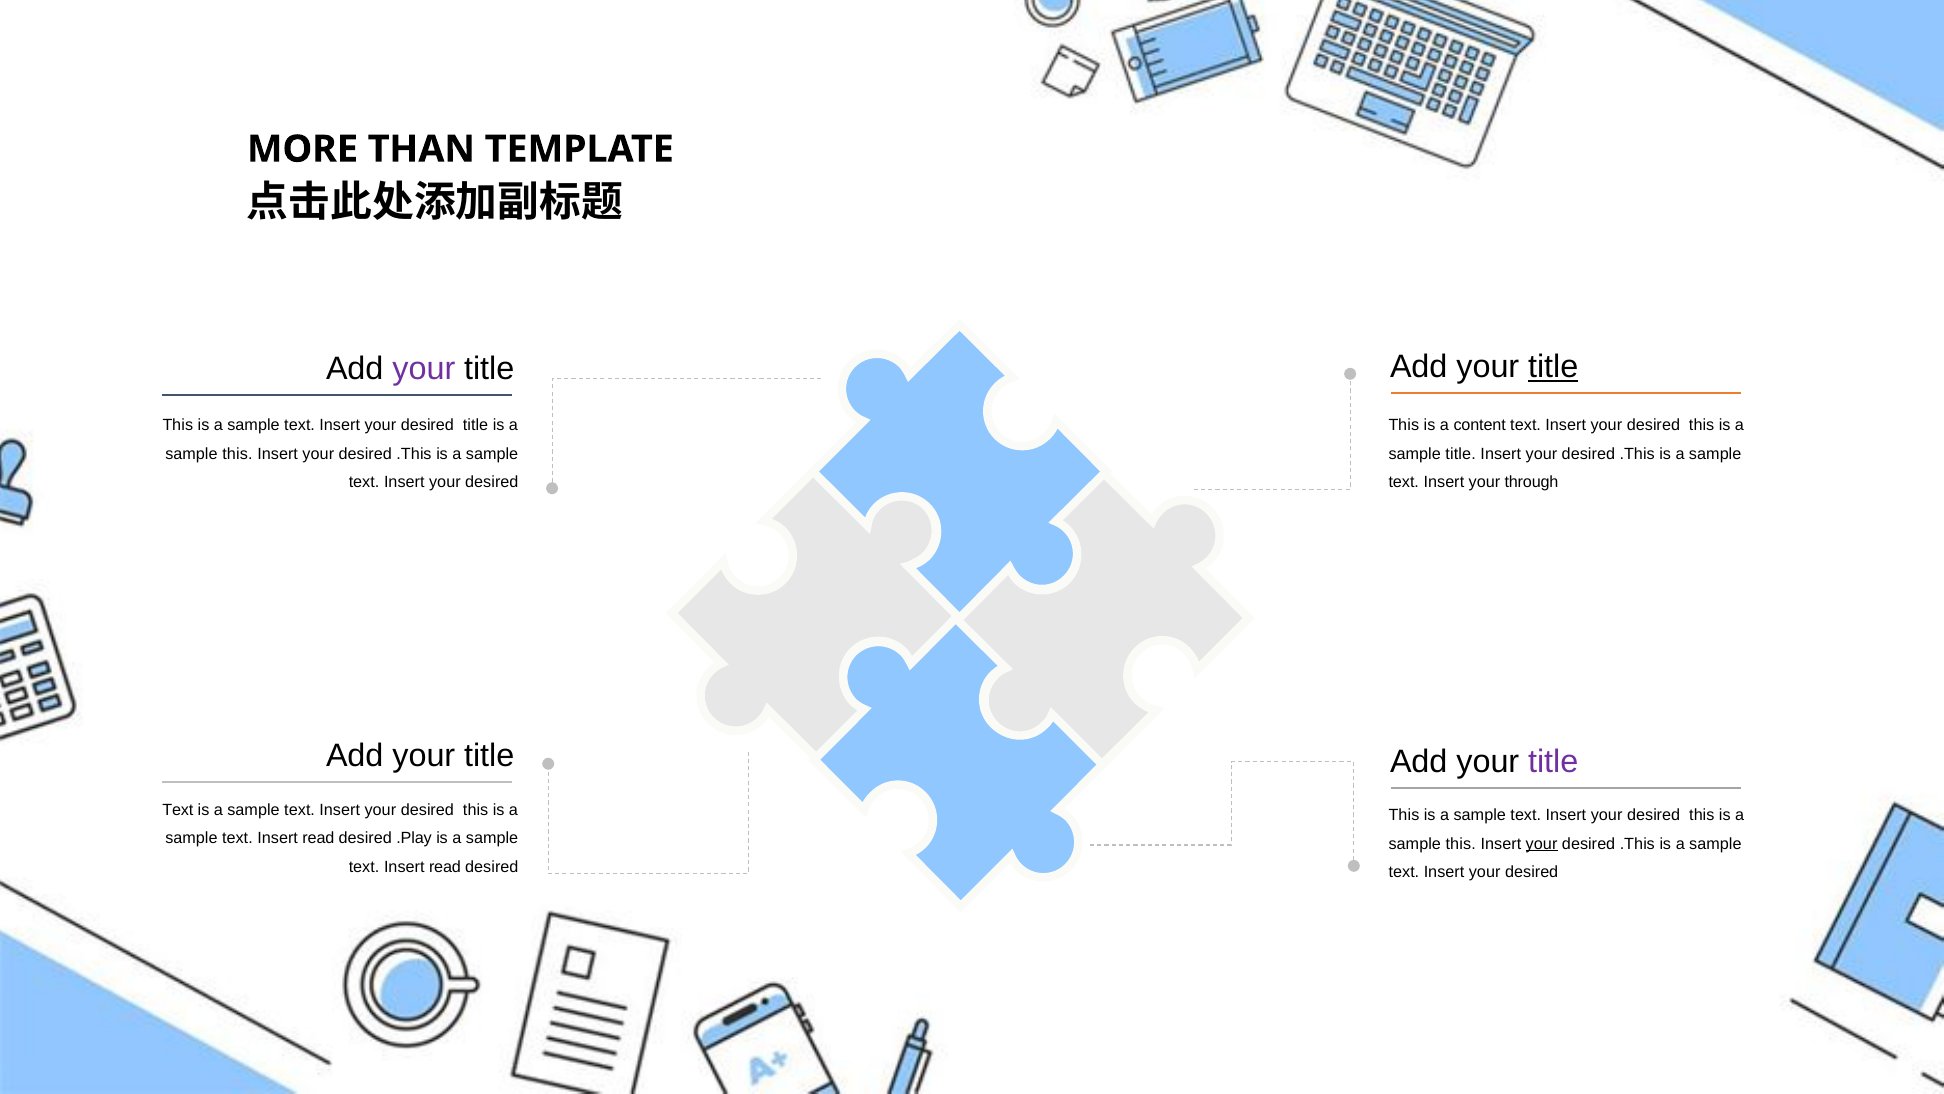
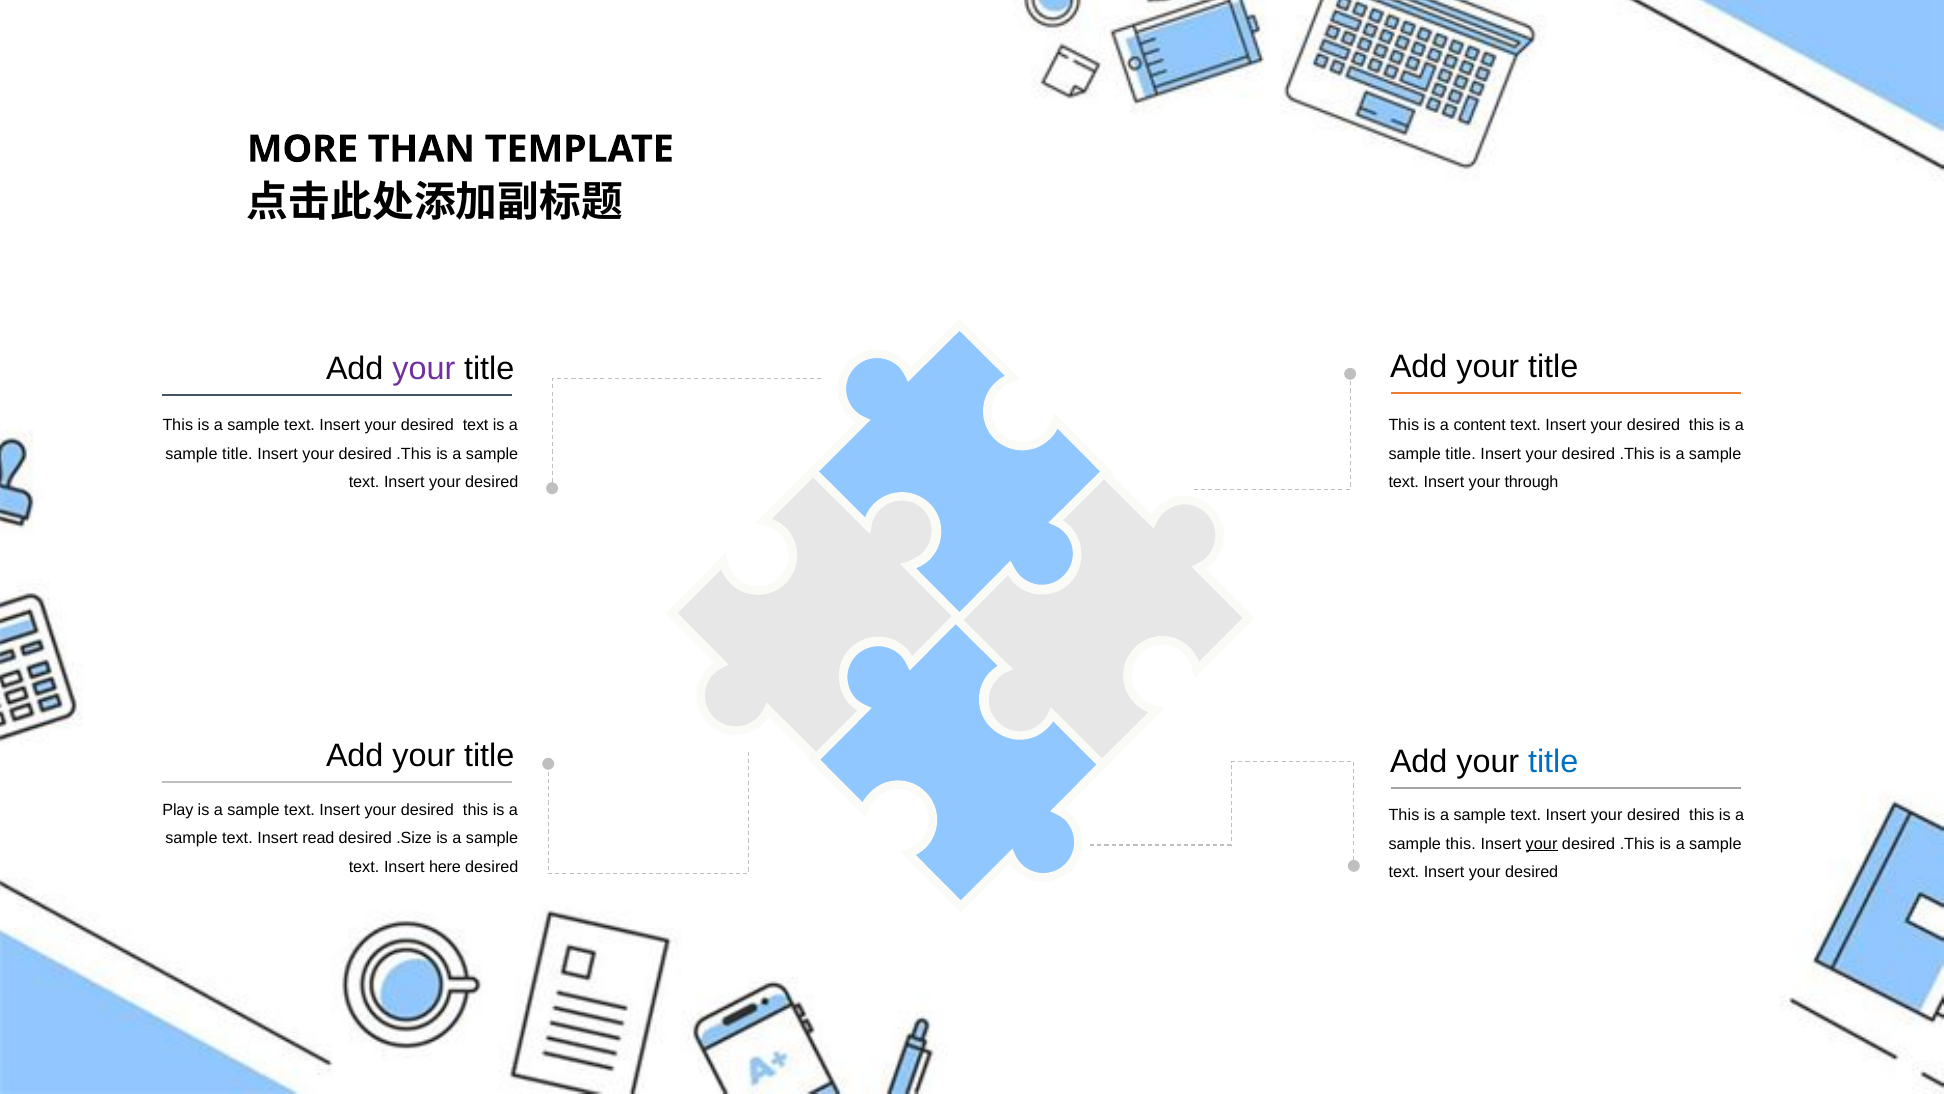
title at (1553, 366) underline: present -> none
desired title: title -> text
this at (237, 454): this -> title
title at (1553, 761) colour: purple -> blue
Text at (178, 810): Text -> Play
.Play: .Play -> .Size
read at (445, 866): read -> here
